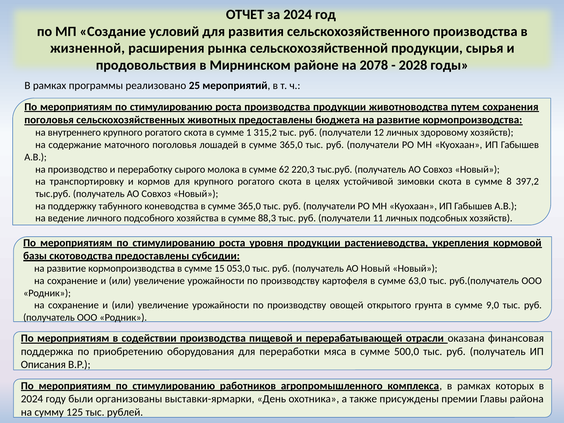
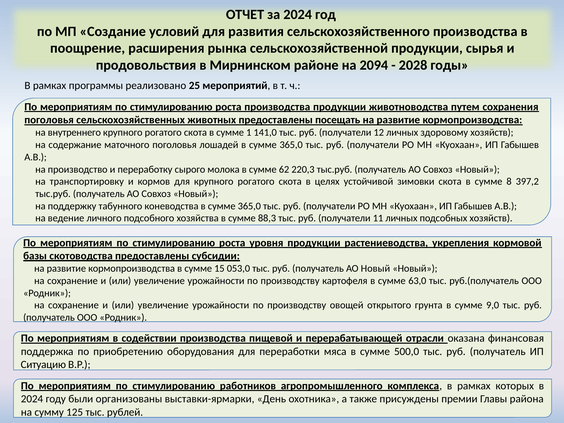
жизненной: жизненной -> поощрение
2078: 2078 -> 2094
бюджета: бюджета -> посещать
315,2: 315,2 -> 141,0
Описания: Описания -> Ситуацию
